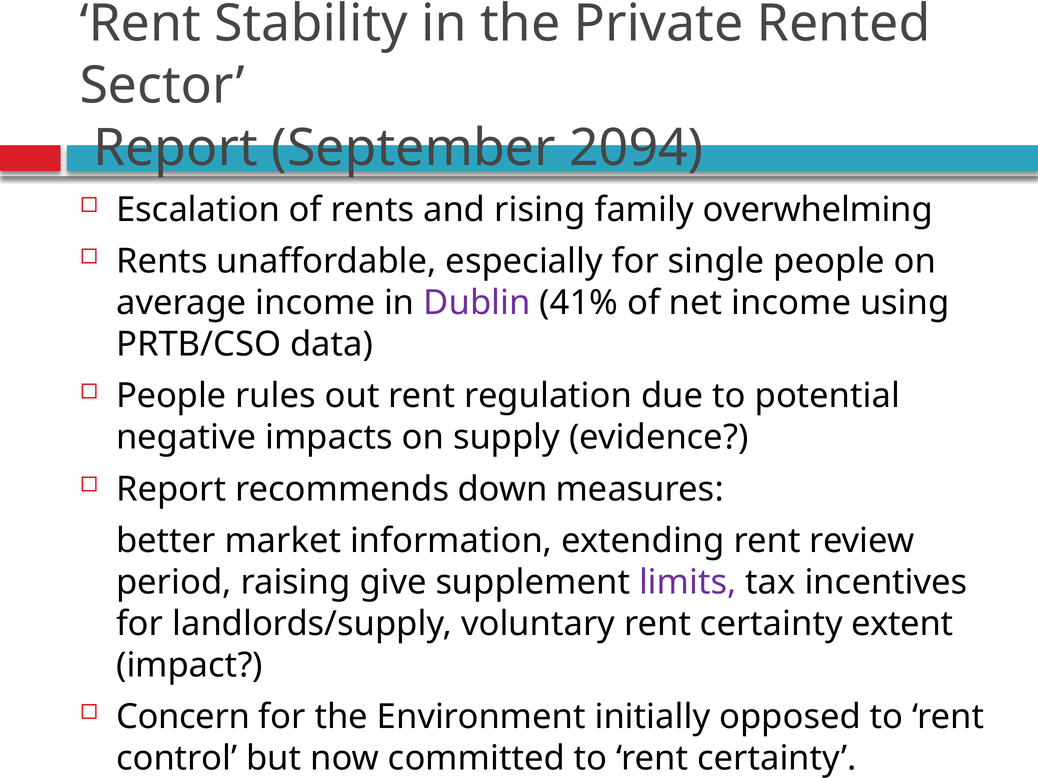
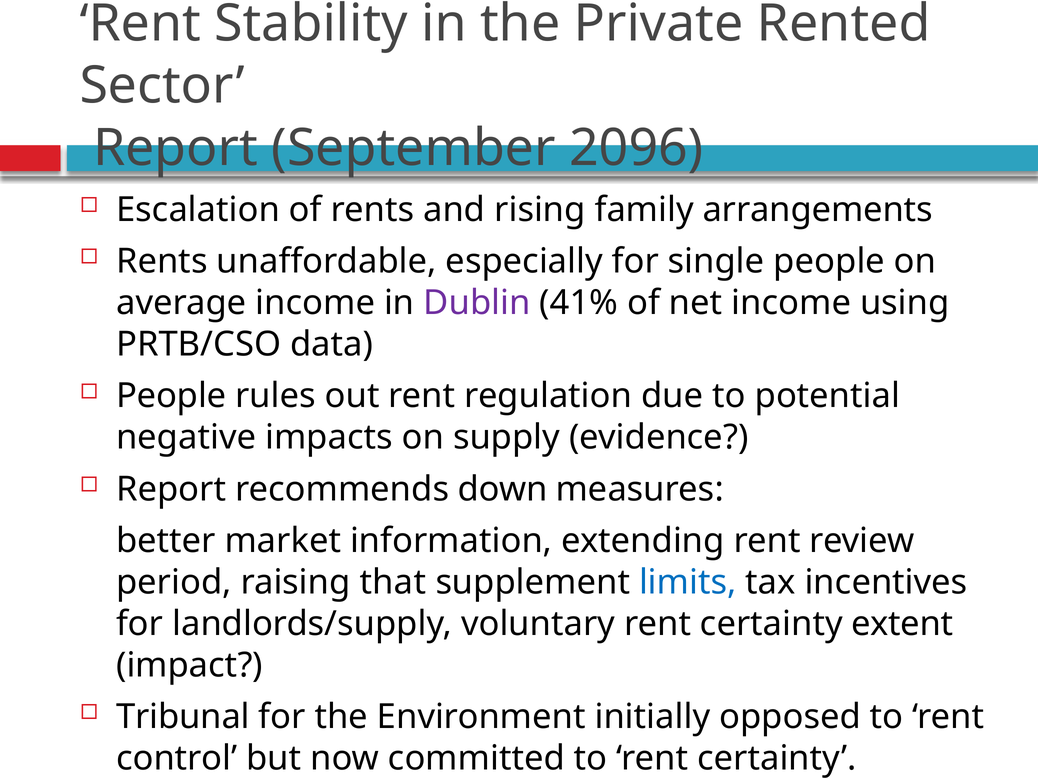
2094: 2094 -> 2096
overwhelming: overwhelming -> arrangements
give: give -> that
limits colour: purple -> blue
Concern: Concern -> Tribunal
